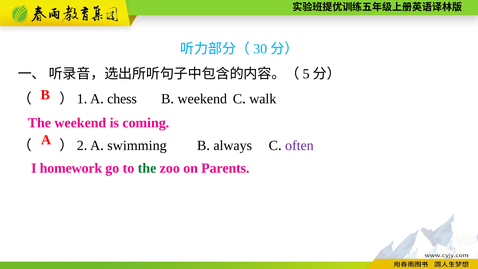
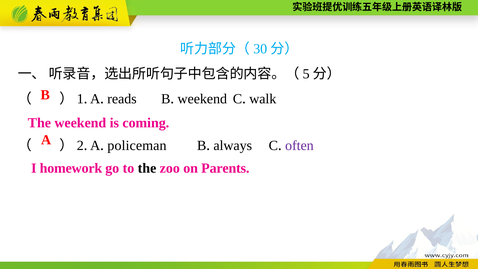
chess: chess -> reads
swimming: swimming -> policeman
the at (147, 168) colour: green -> black
